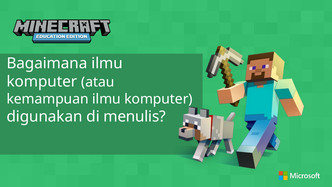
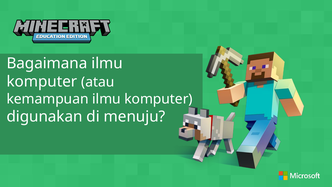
menulis: menulis -> menuju
